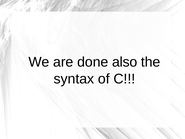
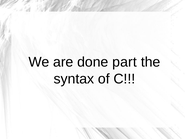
also: also -> part
